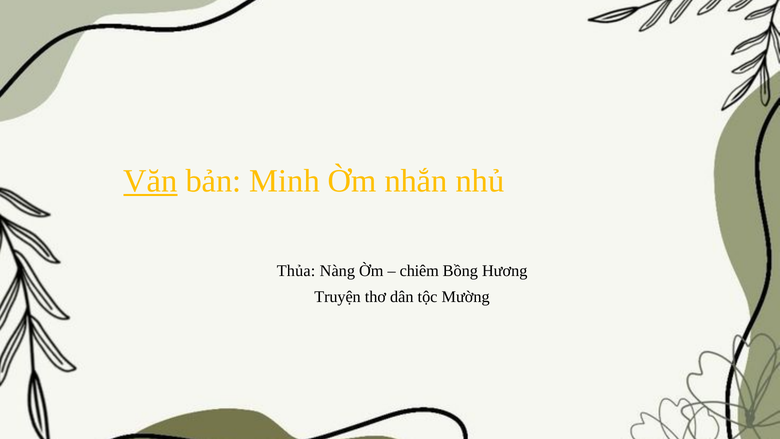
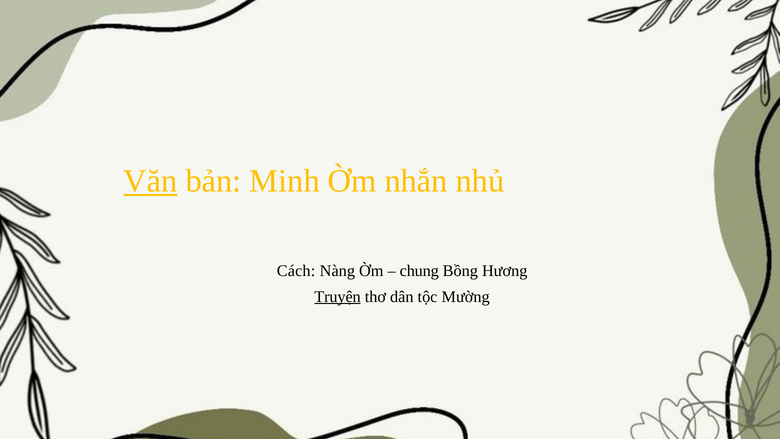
Thủa: Thủa -> Cách
chiêm: chiêm -> chung
Truyện underline: none -> present
